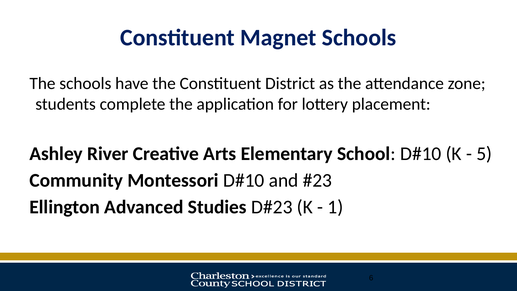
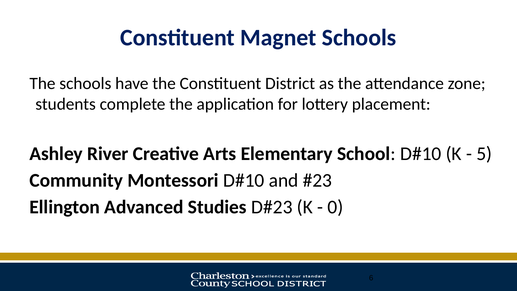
1: 1 -> 0
